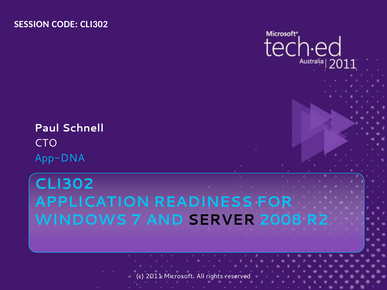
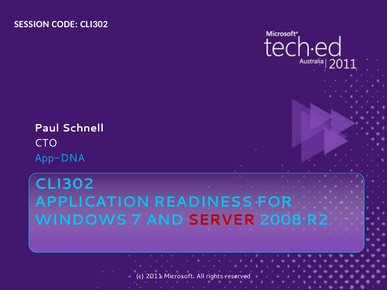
SERVER colour: black -> red
